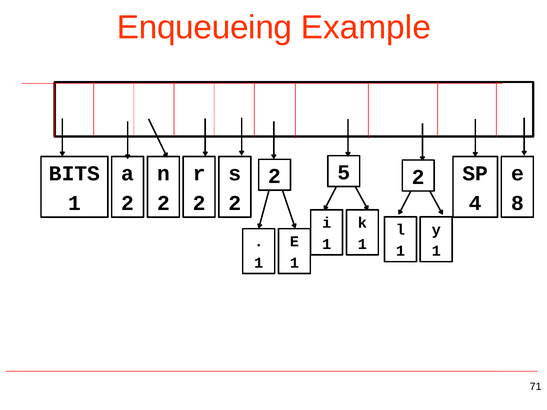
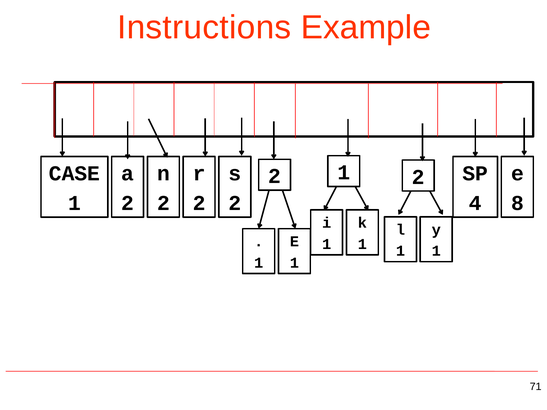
Enqueueing: Enqueueing -> Instructions
BITS: BITS -> CASE
2 5: 5 -> 1
